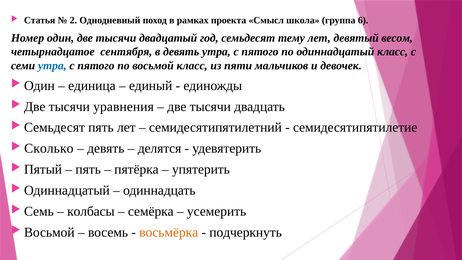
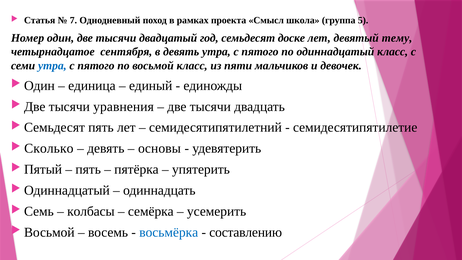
2: 2 -> 7
6: 6 -> 5
тему: тему -> доске
весом: весом -> тему
делятся: делятся -> основы
восьмёрка colour: orange -> blue
подчеркнуть: подчеркнуть -> составлению
